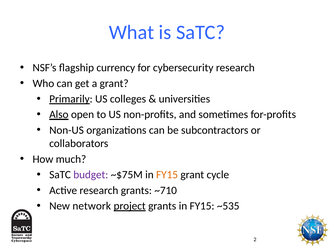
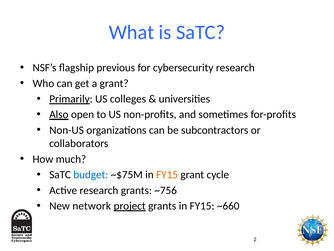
currency: currency -> previous
budget colour: purple -> blue
~710: ~710 -> ~756
~535: ~535 -> ~660
